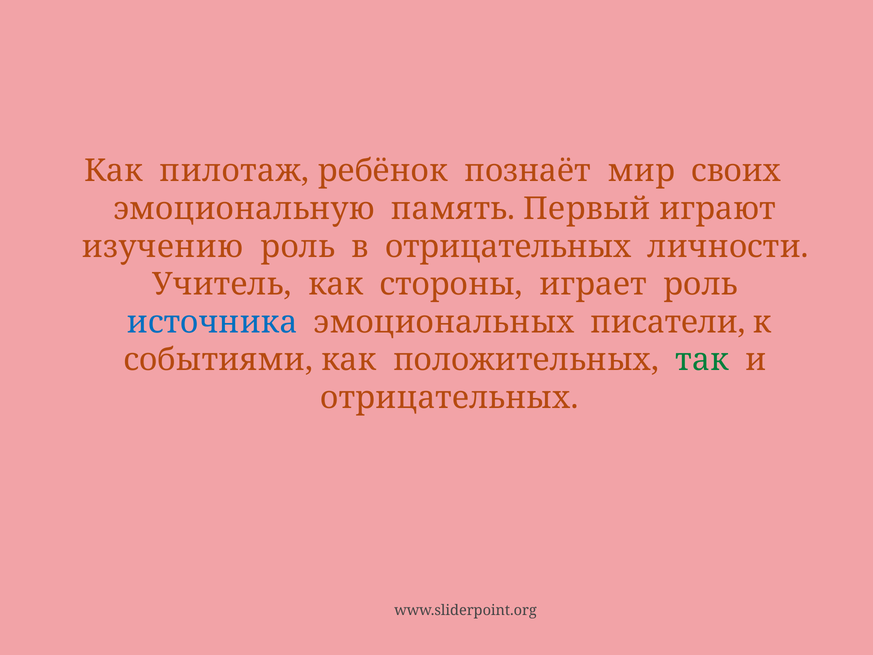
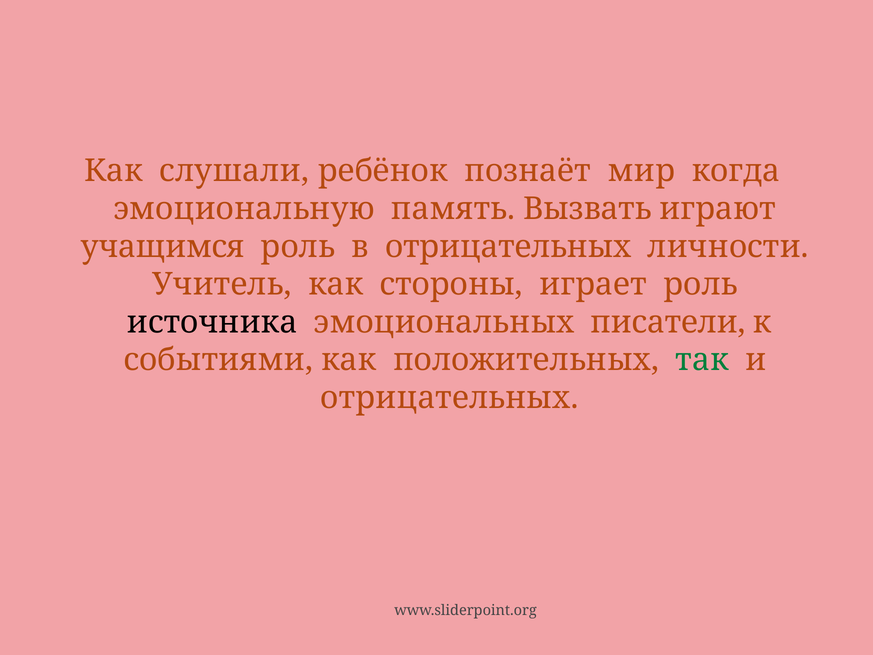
пилотаж: пилотаж -> слушали
своих: своих -> когда
Первый: Первый -> Вызвать
изучению: изучению -> учащимся
источника colour: blue -> black
